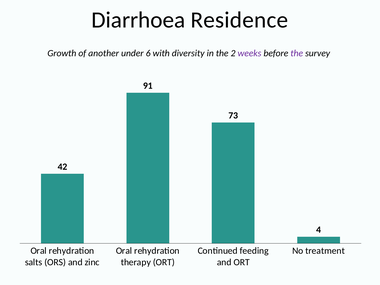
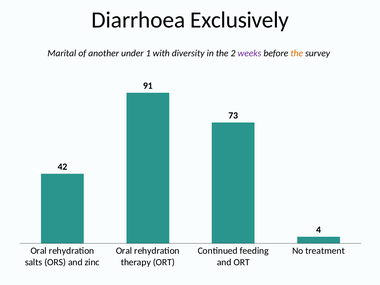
Residence: Residence -> Exclusively
Growth: Growth -> Marital
6: 6 -> 1
the at (297, 53) colour: purple -> orange
